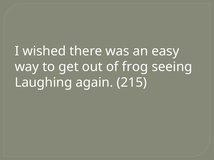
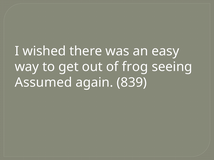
Laughing: Laughing -> Assumed
215: 215 -> 839
